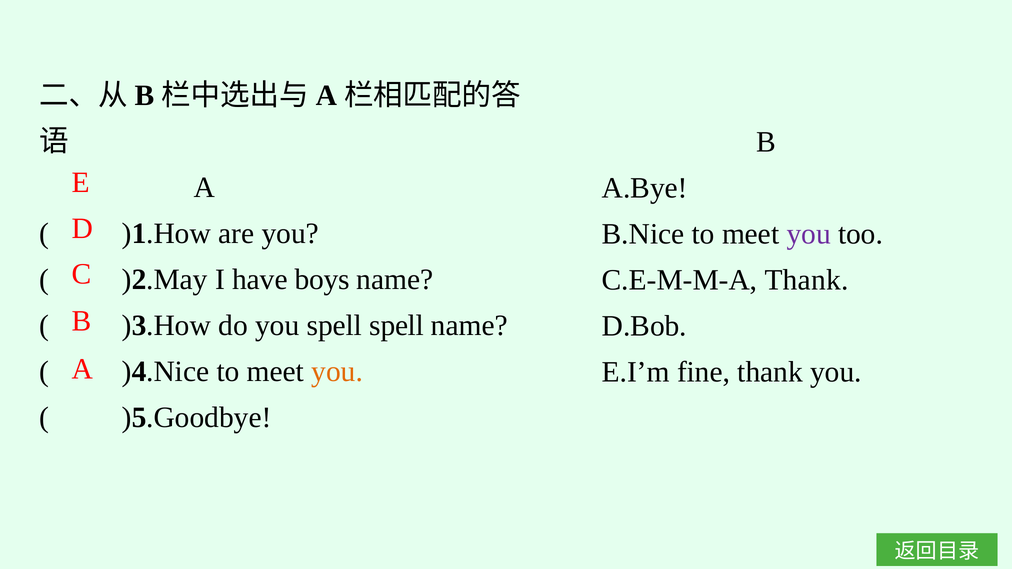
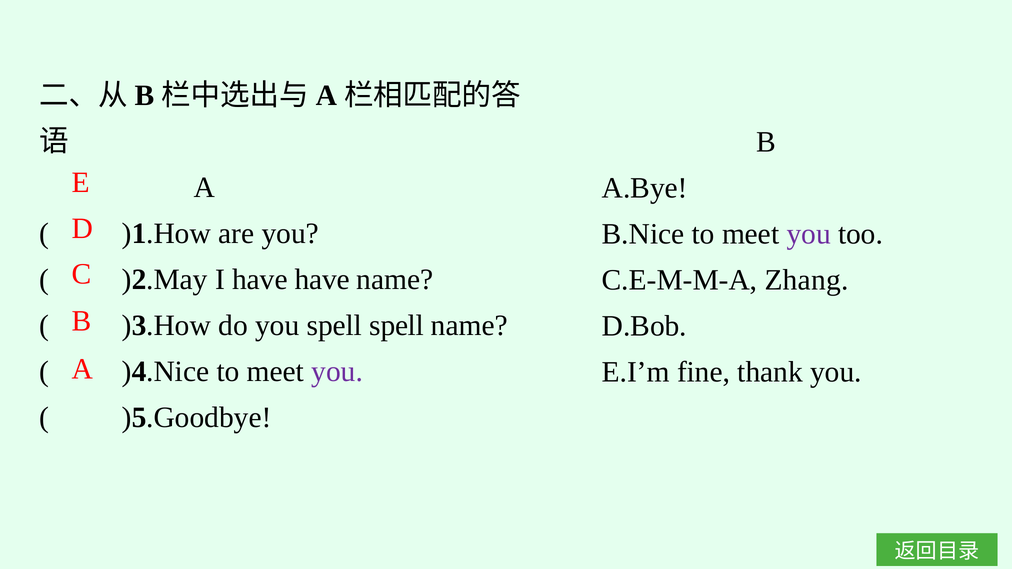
have boys: boys -> have
C.E-M-M-A Thank: Thank -> Zhang
you at (337, 372) colour: orange -> purple
